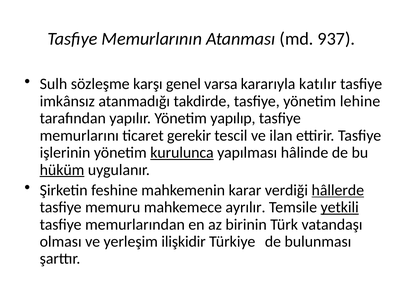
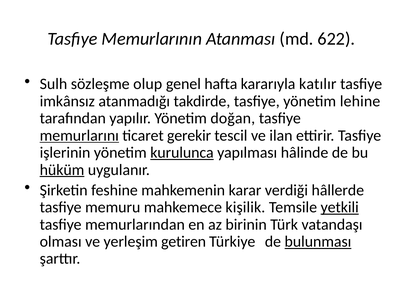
937: 937 -> 622
karşı: karşı -> olup
varsa: varsa -> hafta
yapılıp: yapılıp -> doğan
memurlarını underline: none -> present
hâllerde underline: present -> none
ayrılır: ayrılır -> kişilik
ilişkidir: ilişkidir -> getiren
bulunması underline: none -> present
